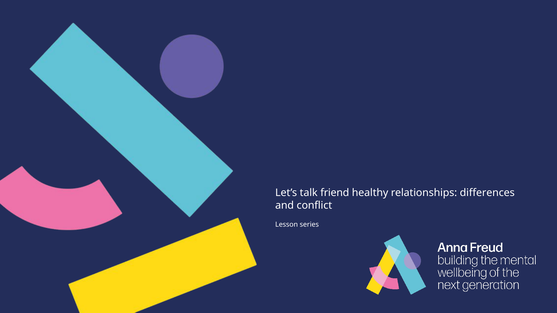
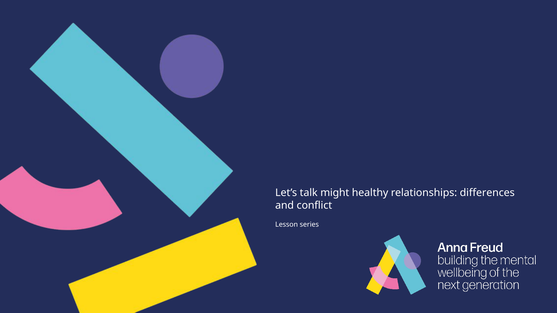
friend: friend -> might
